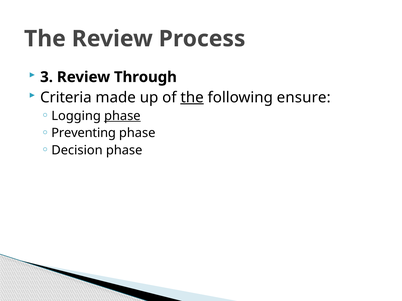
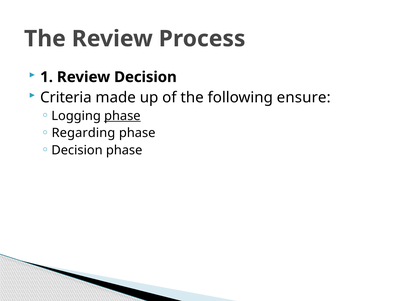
3: 3 -> 1
Review Through: Through -> Decision
the at (192, 98) underline: present -> none
Preventing: Preventing -> Regarding
